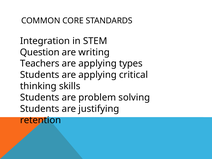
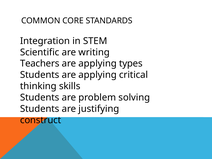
Question: Question -> Scientific
retention: retention -> construct
